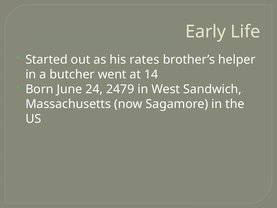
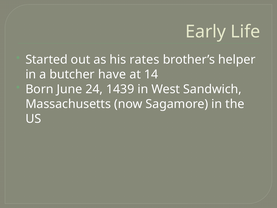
went: went -> have
2479: 2479 -> 1439
